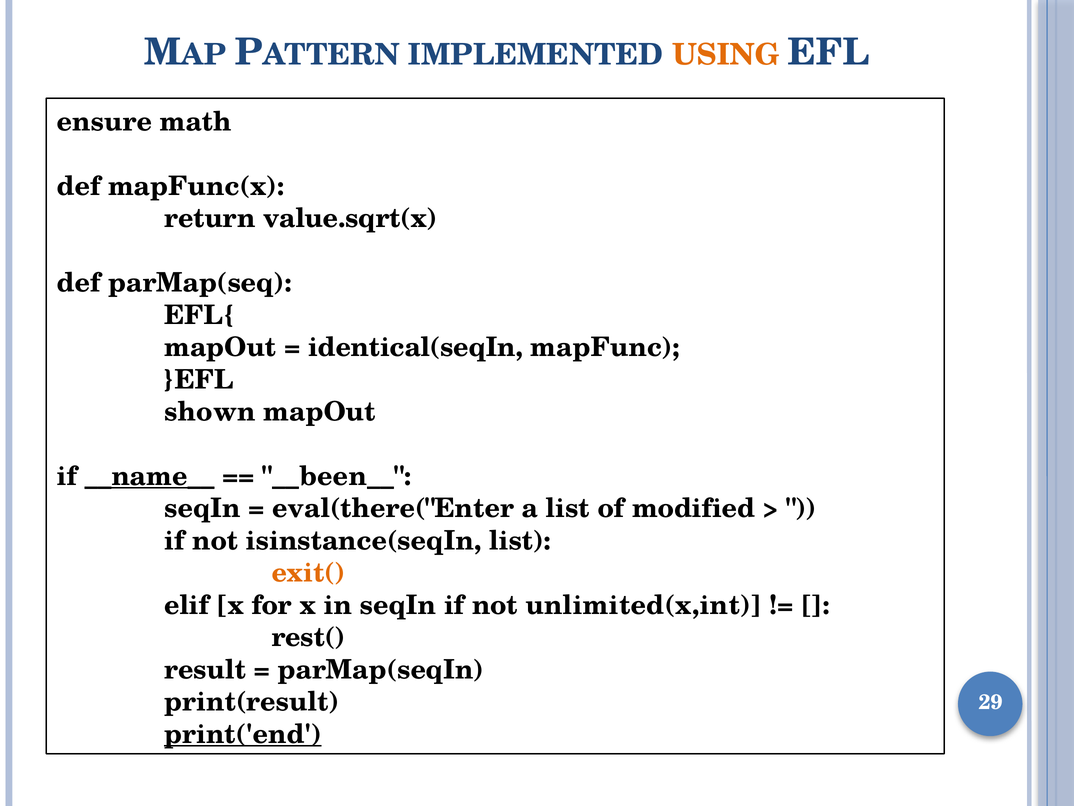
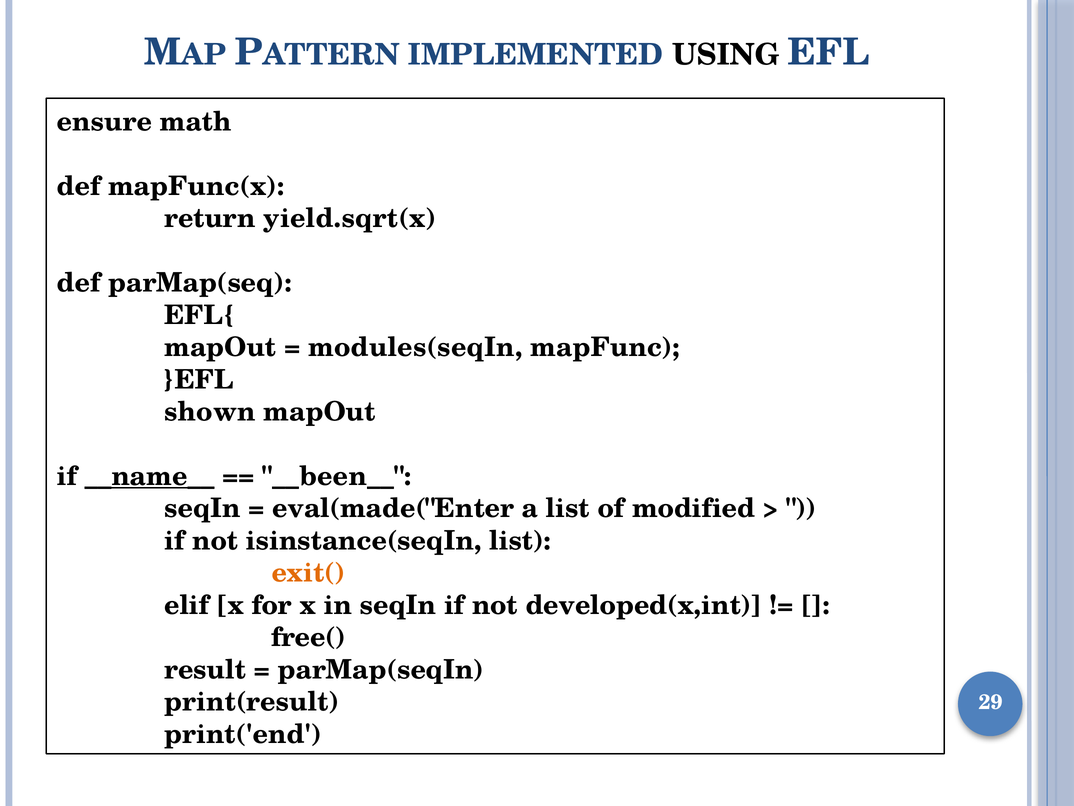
USING colour: orange -> black
value.sqrt(x: value.sqrt(x -> yield.sqrt(x
identical(seqIn: identical(seqIn -> modules(seqIn
eval(there("Enter: eval(there("Enter -> eval(made("Enter
unlimited(x,int: unlimited(x,int -> developed(x,int
rest(: rest( -> free(
print('end underline: present -> none
